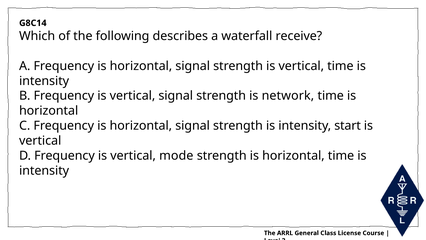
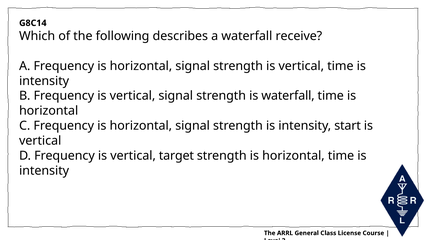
is network: network -> waterfall
mode: mode -> target
